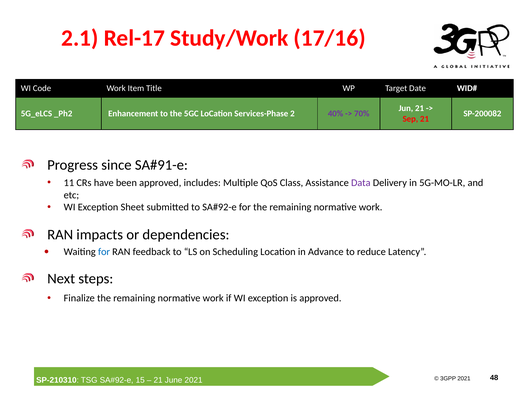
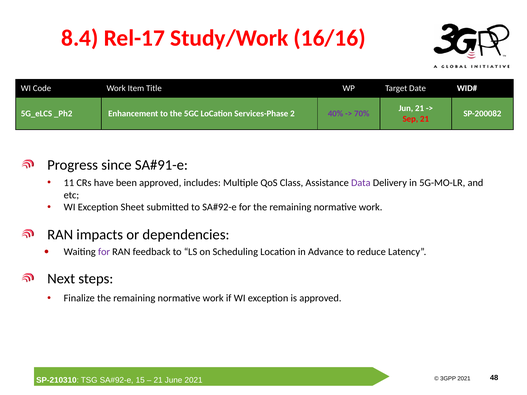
2.1: 2.1 -> 8.4
17/16: 17/16 -> 16/16
for at (104, 252) colour: blue -> purple
